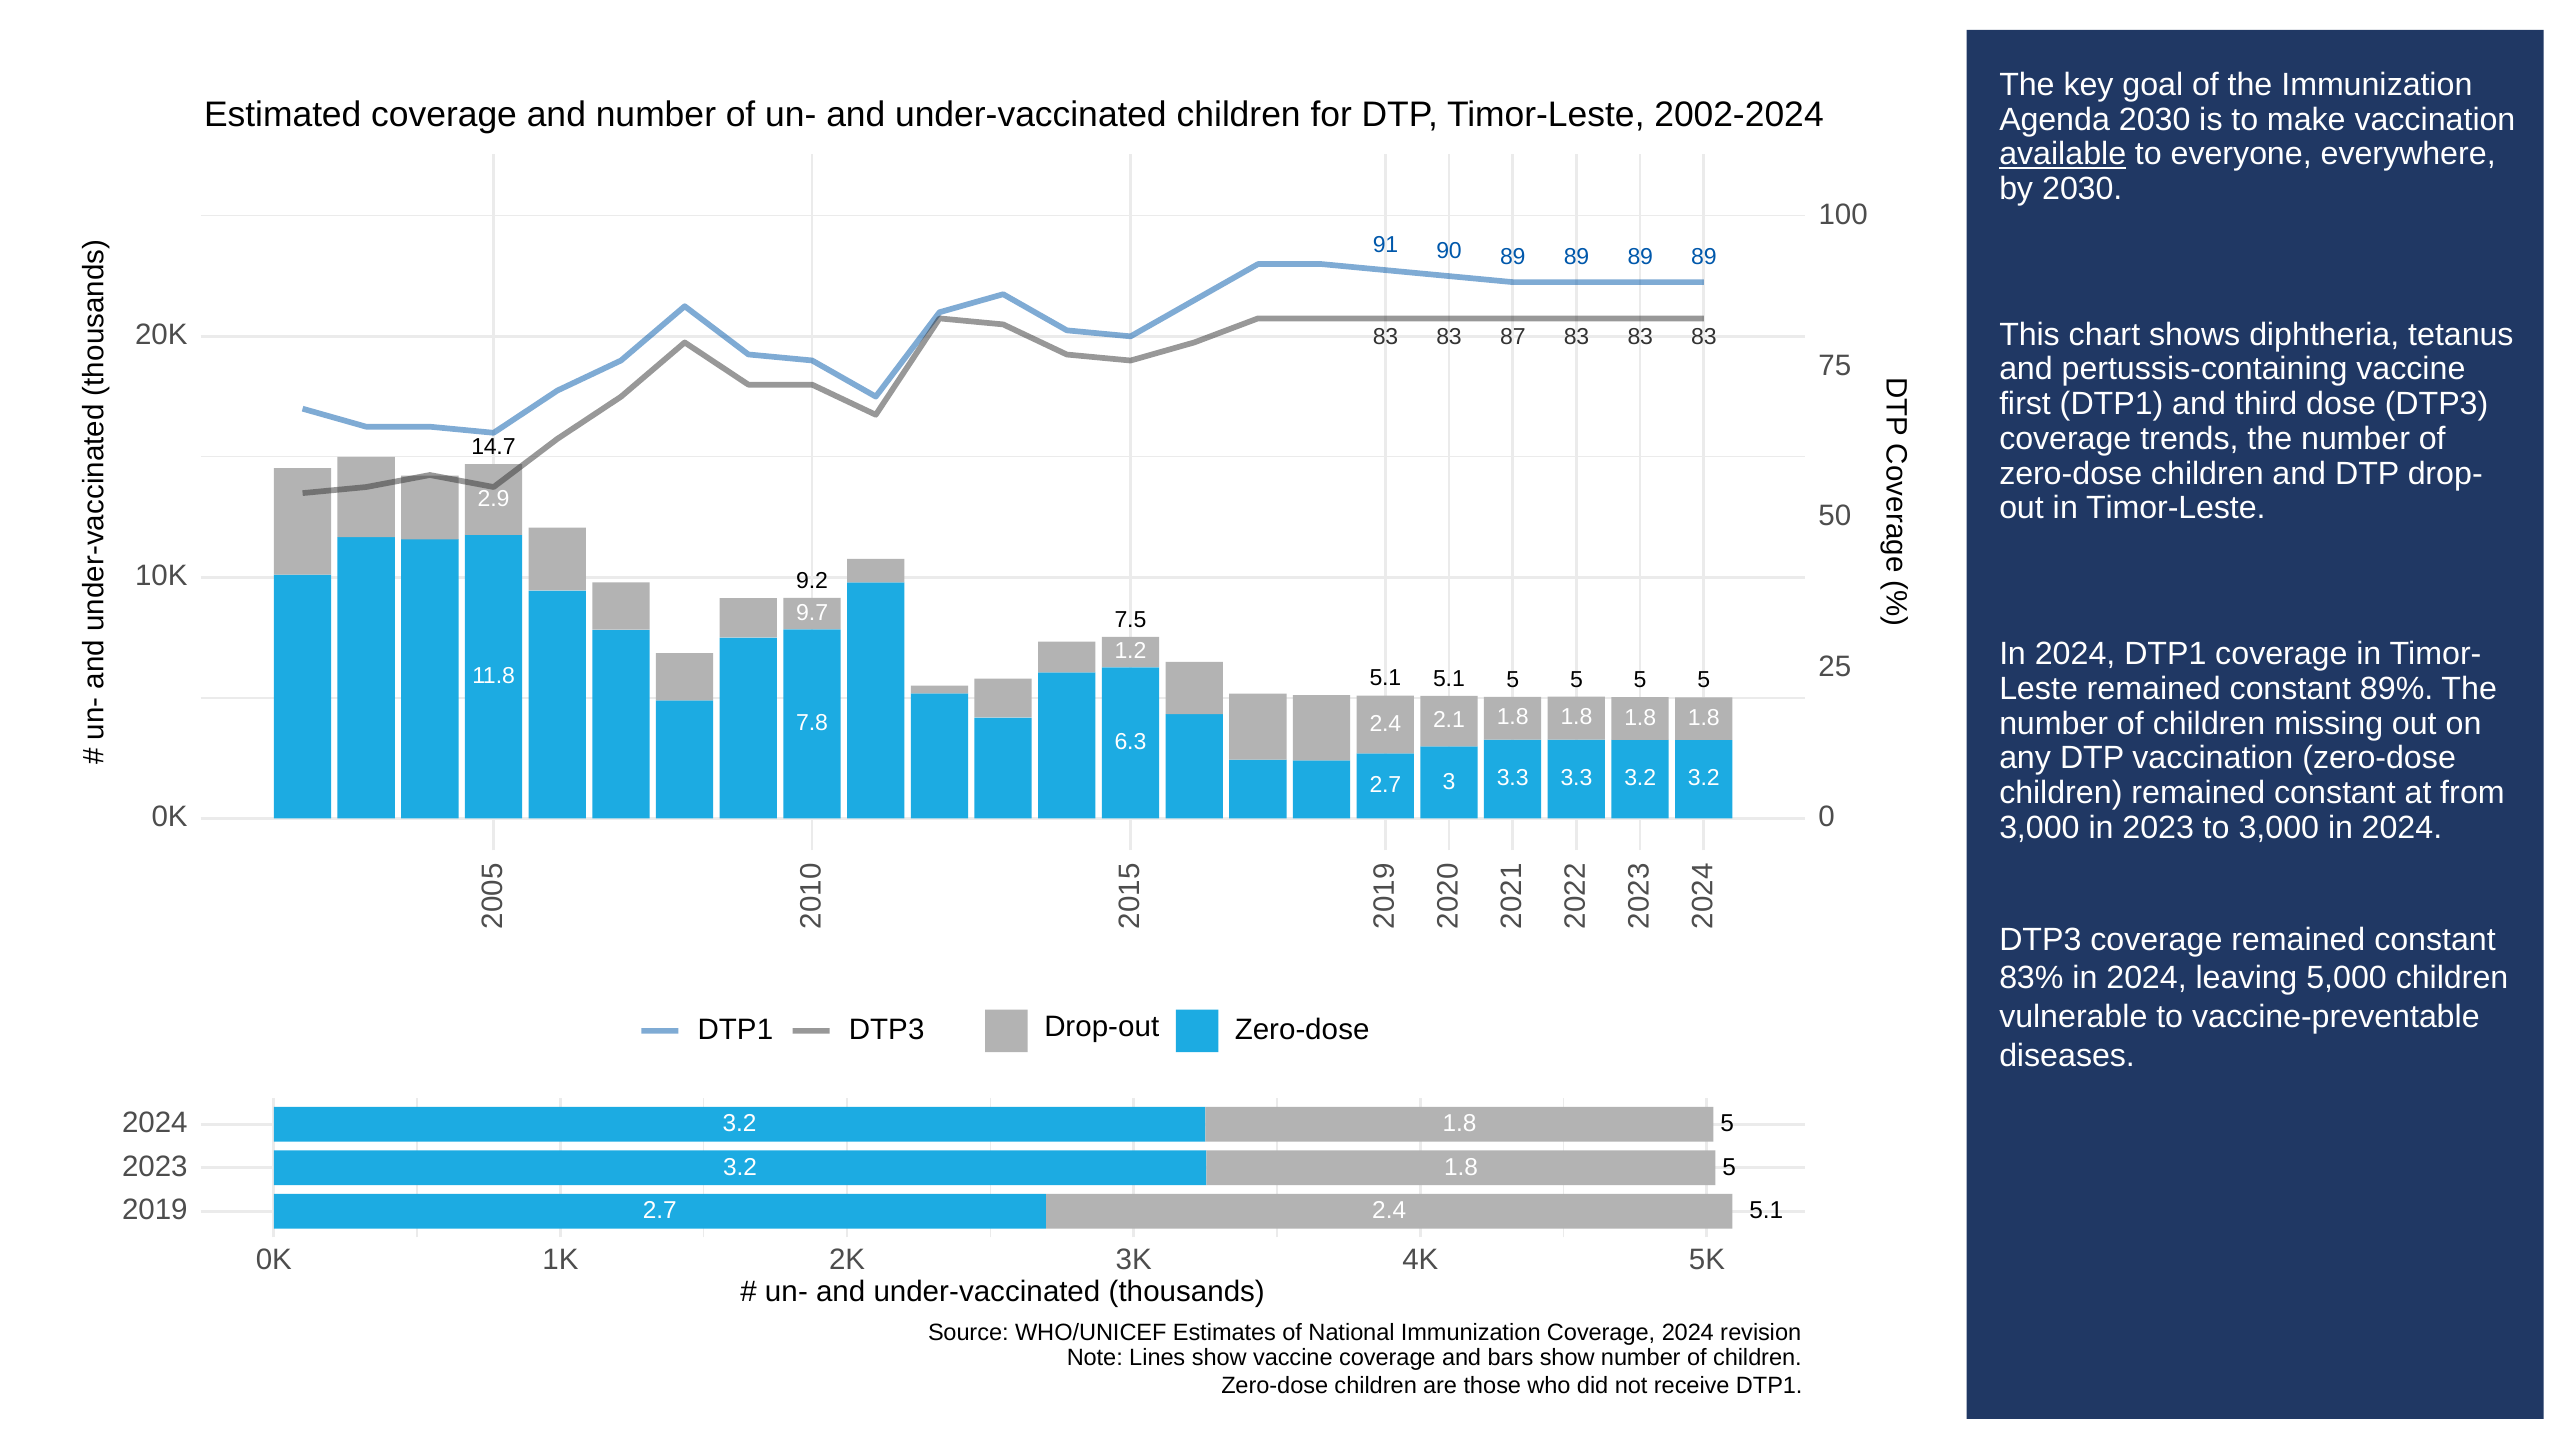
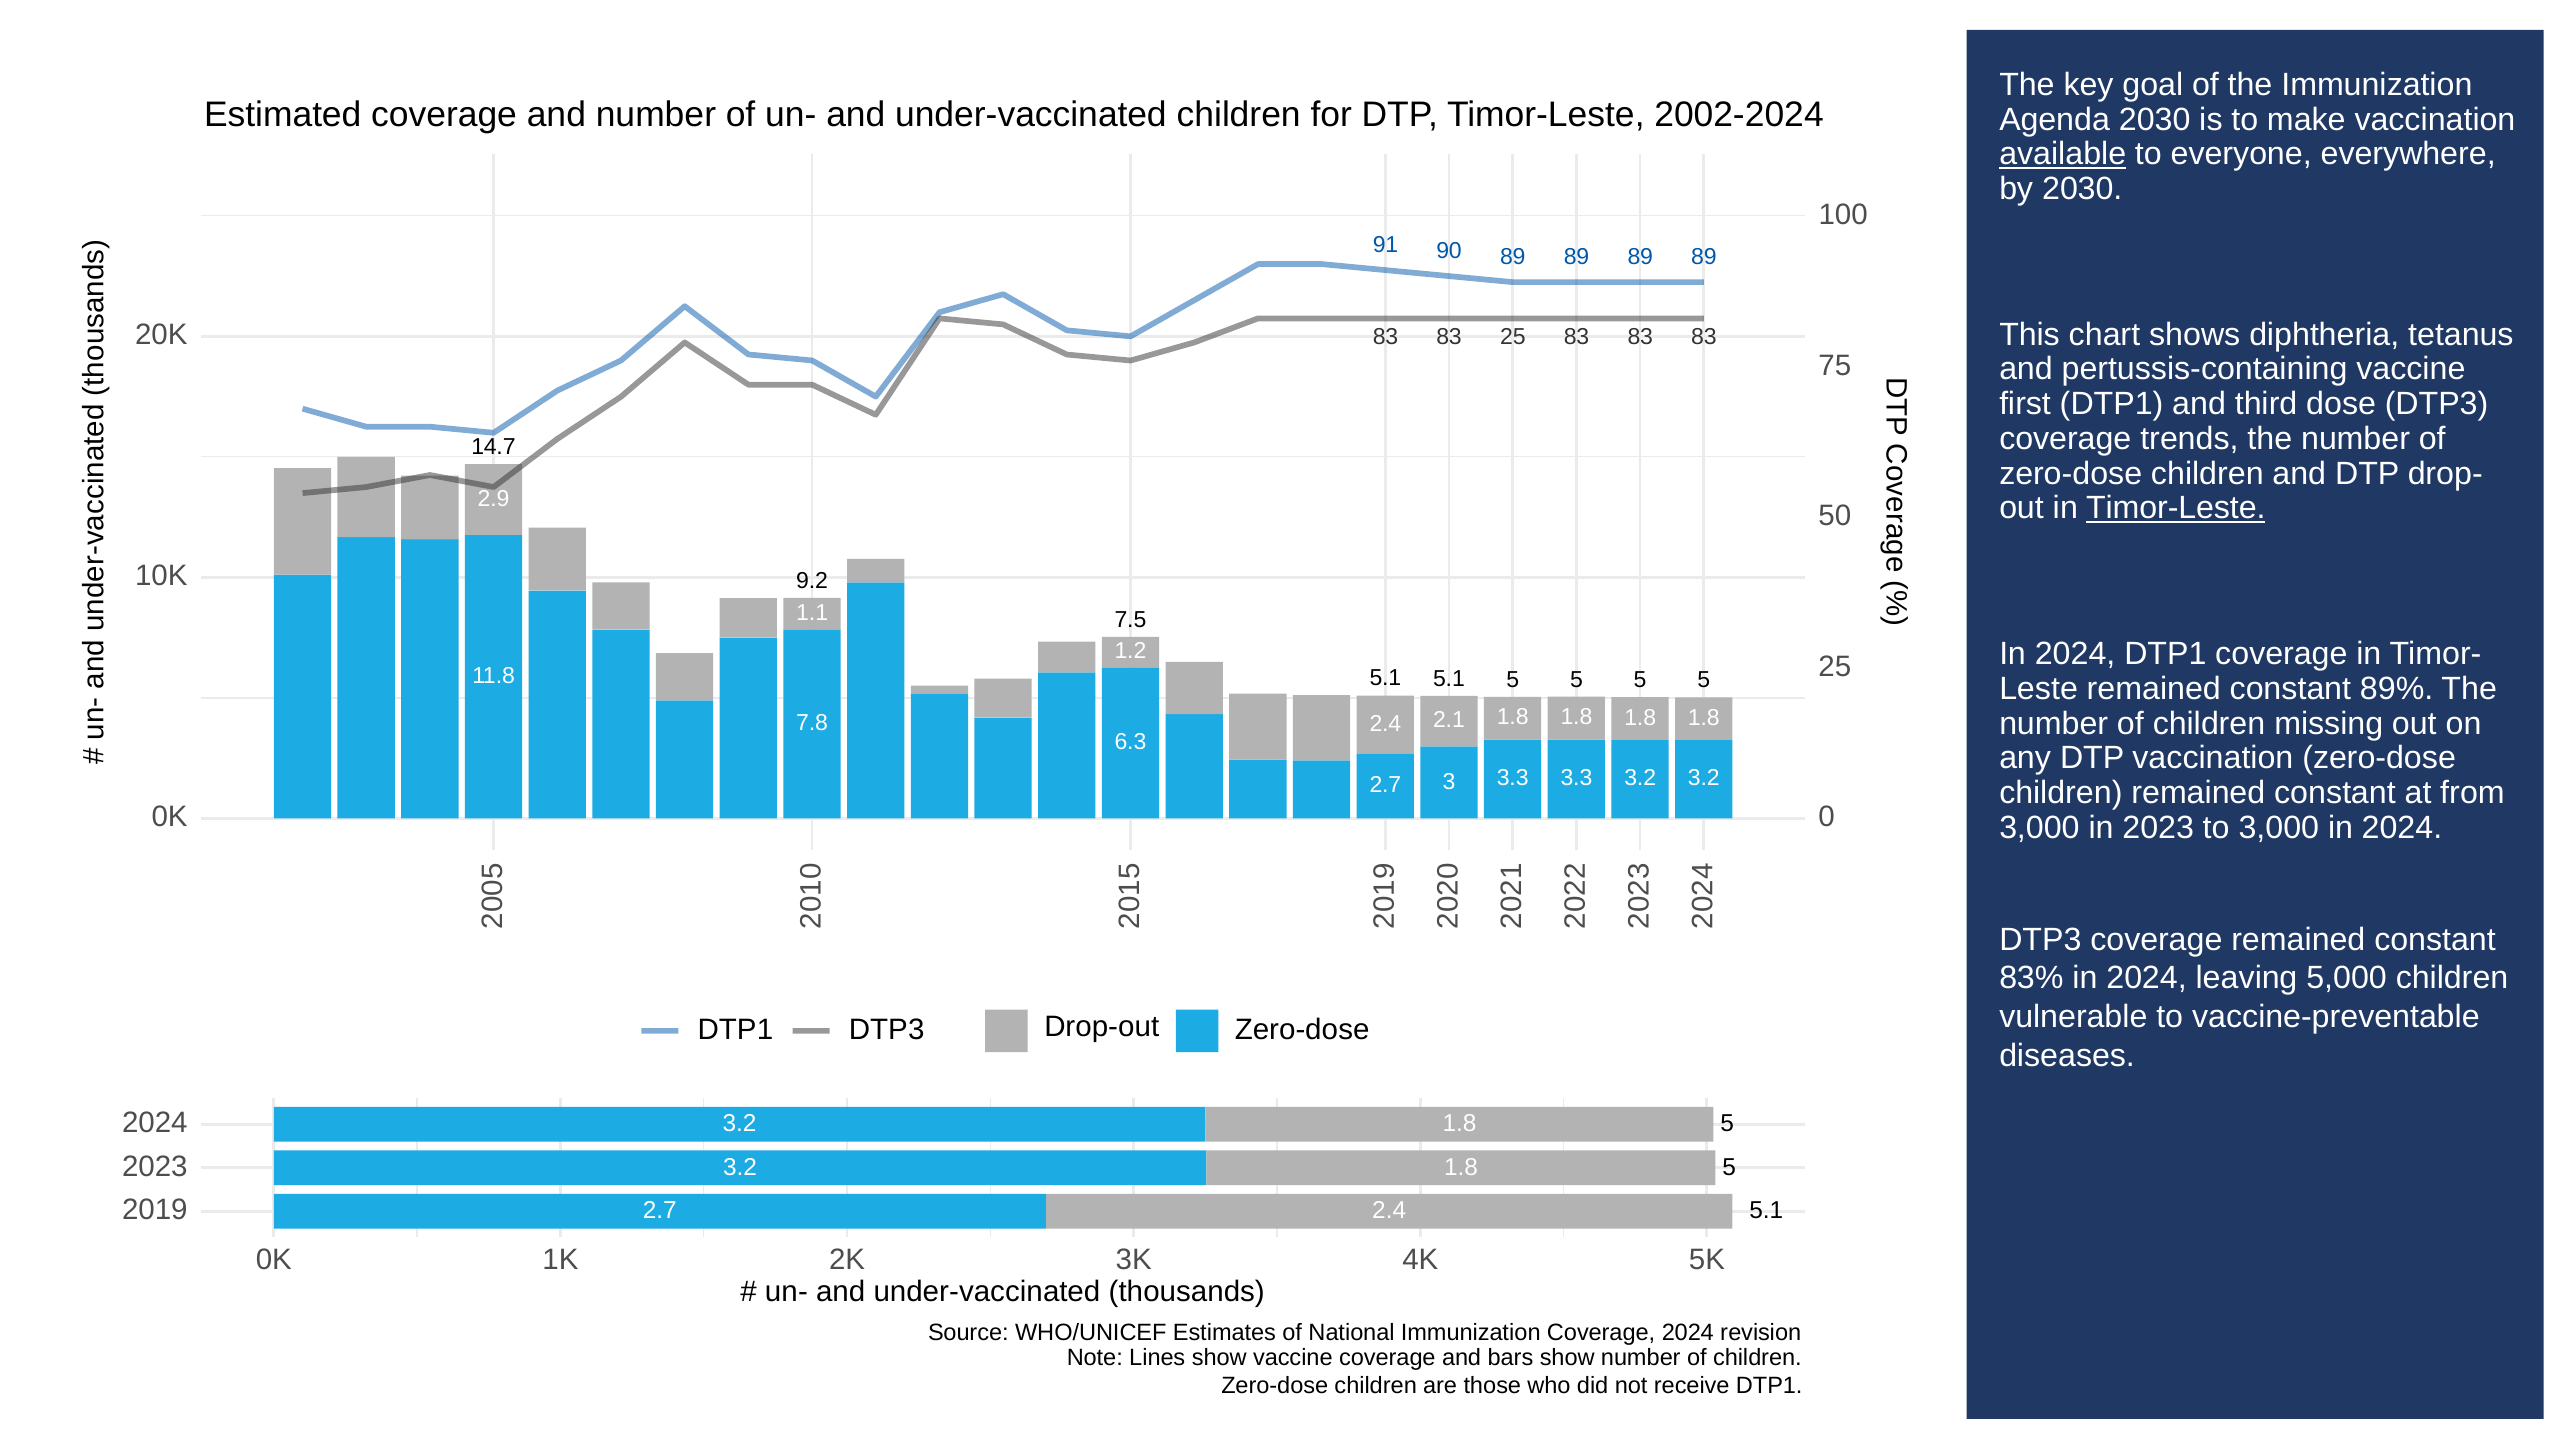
83 87: 87 -> 25
Timor-Leste at (2176, 508) underline: none -> present
9.7: 9.7 -> 1.1
